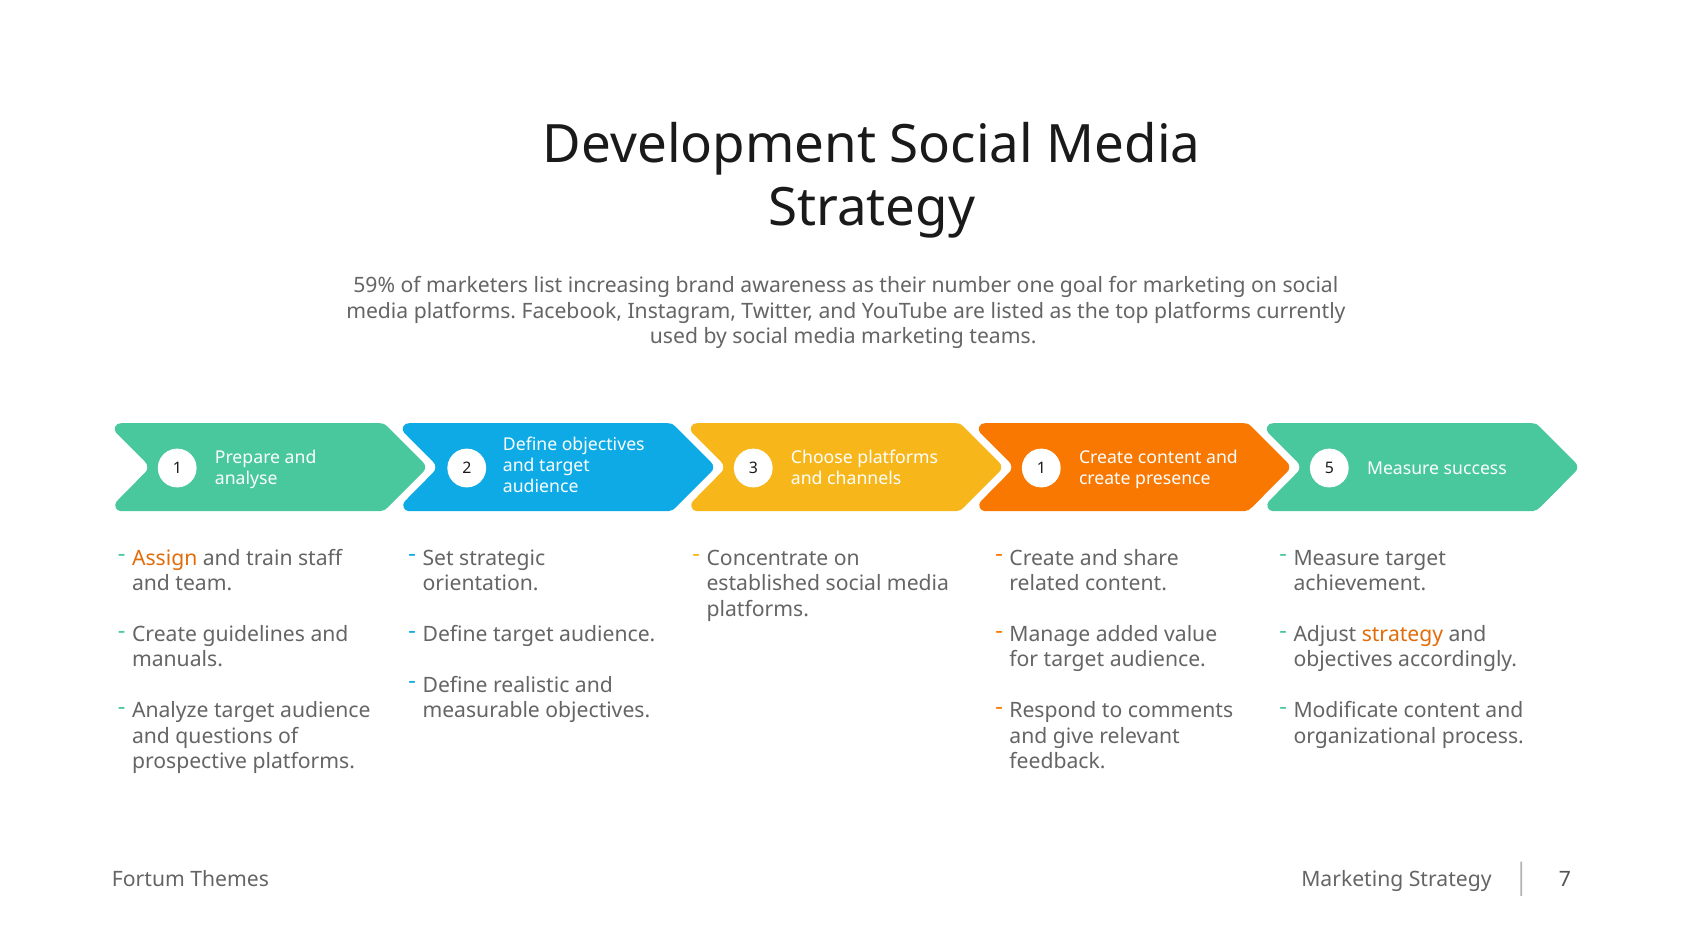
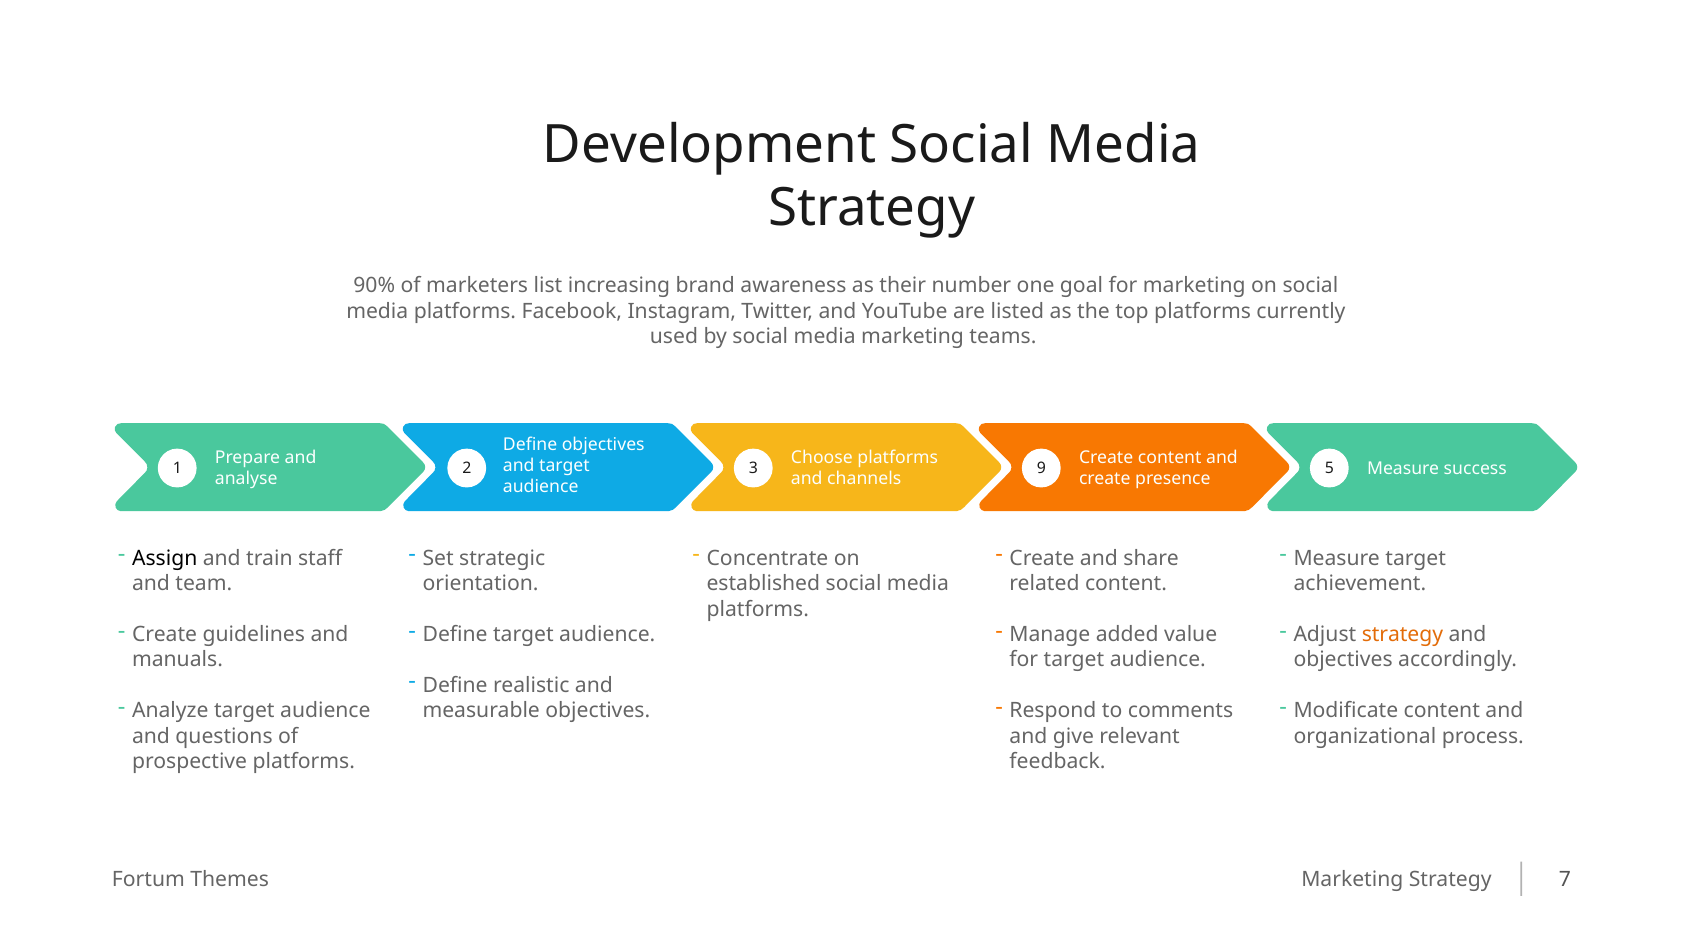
59%: 59% -> 90%
3 1: 1 -> 9
Assign colour: orange -> black
